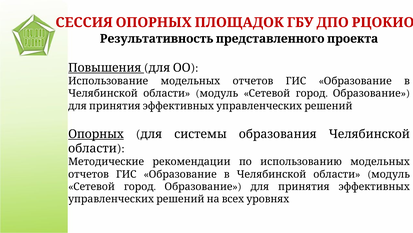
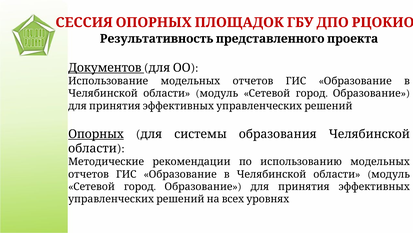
Повышения: Повышения -> Документов
